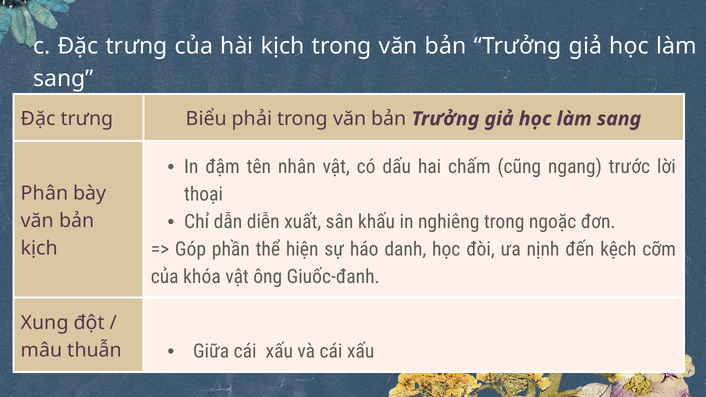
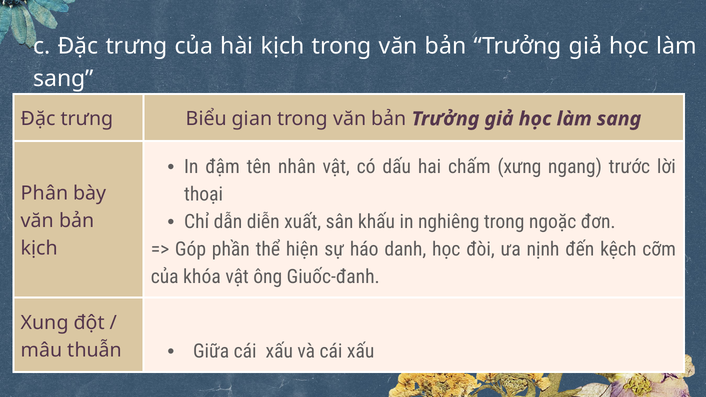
phải: phải -> gian
cũng: cũng -> xưng
